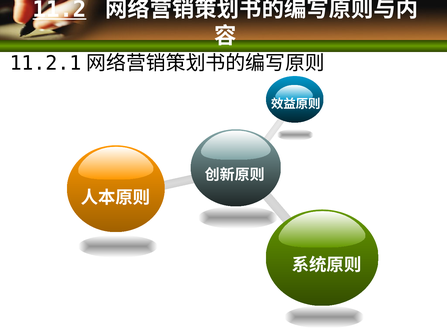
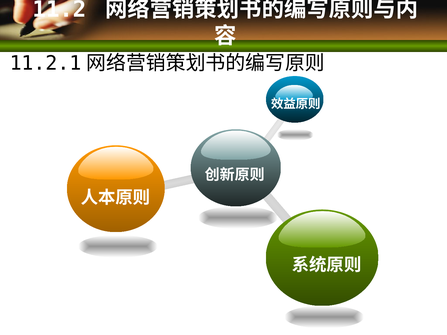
11.2 underline: present -> none
